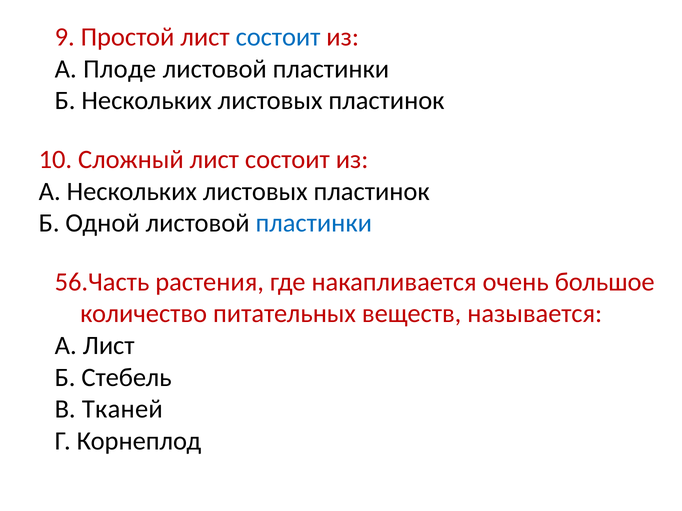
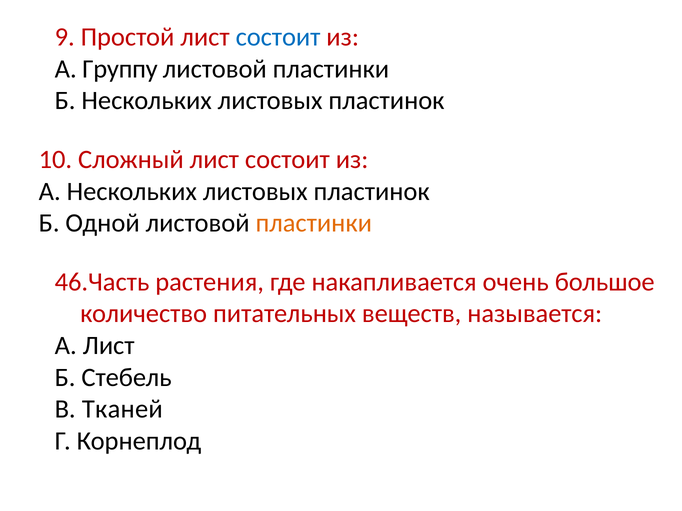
Плоде: Плоде -> Группу
пластинки at (314, 223) colour: blue -> orange
56.Часть: 56.Часть -> 46.Часть
